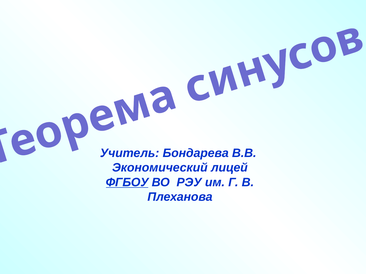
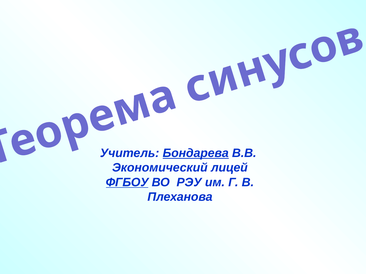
Бондарева underline: none -> present
